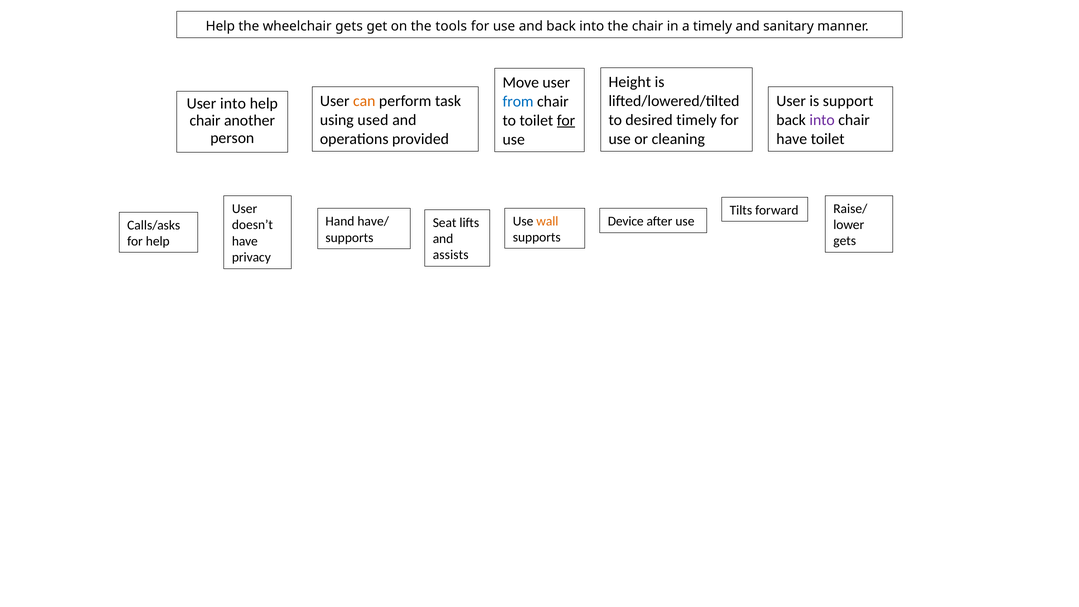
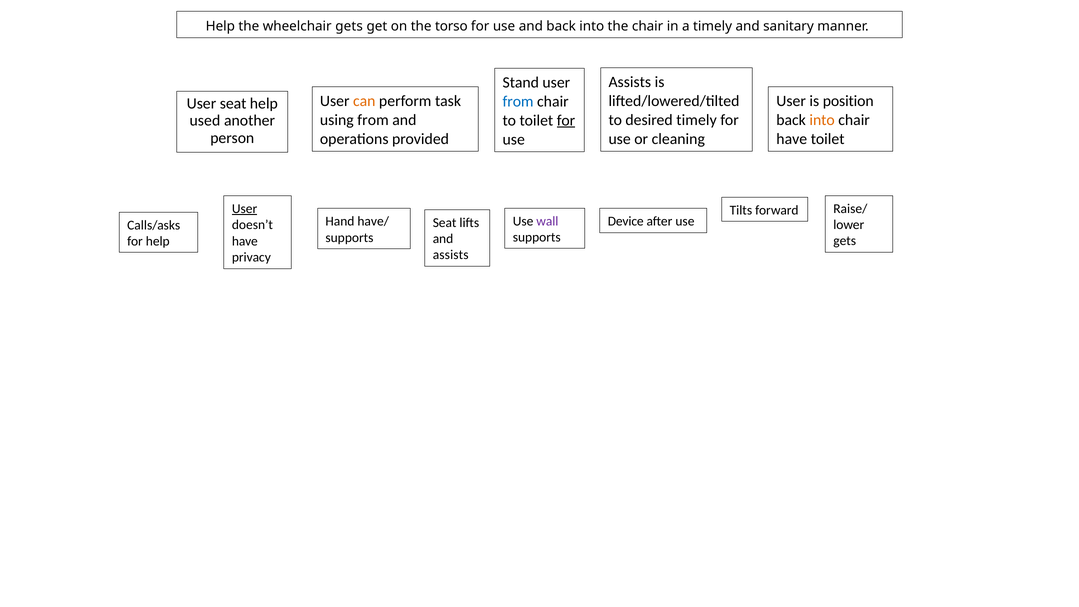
tools: tools -> torso
Height at (630, 82): Height -> Assists
Move: Move -> Stand
support: support -> position
User into: into -> seat
using used: used -> from
into at (822, 120) colour: purple -> orange
chair at (205, 121): chair -> used
User at (245, 209) underline: none -> present
wall colour: orange -> purple
